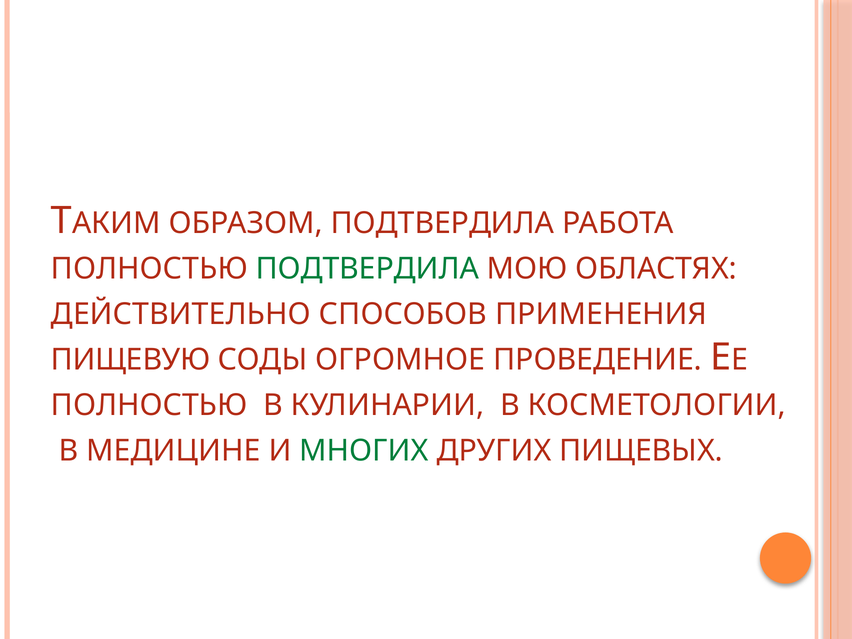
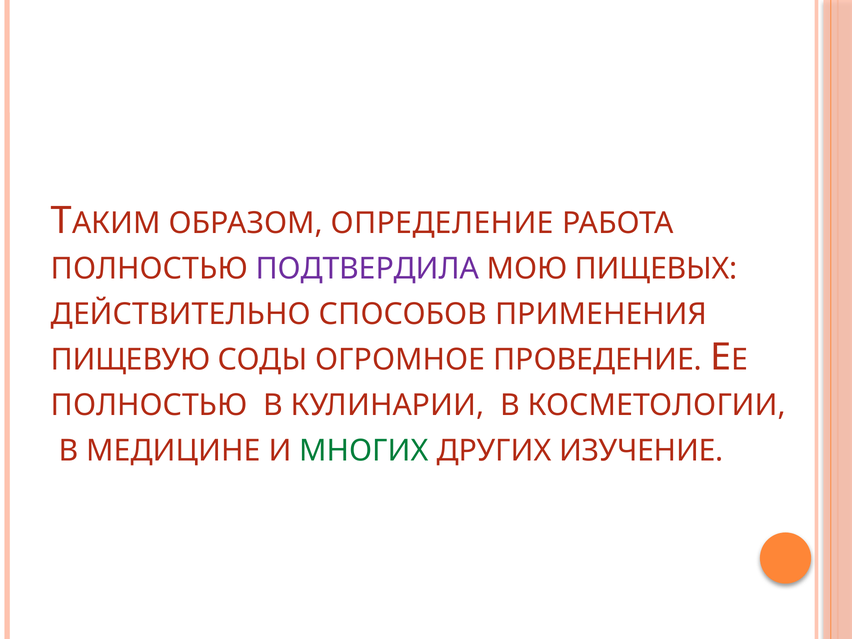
ОБРАЗОМ ПОДТВЕРДИЛА: ПОДТВЕРДИЛА -> ОПРЕДЕЛЕНИЕ
ПОДТВЕРДИЛА at (367, 269) colour: green -> purple
ОБЛАСТЯХ: ОБЛАСТЯХ -> ПИЩЕВЫХ
ПИЩЕВЫХ: ПИЩЕВЫХ -> ИЗУЧЕНИЕ
